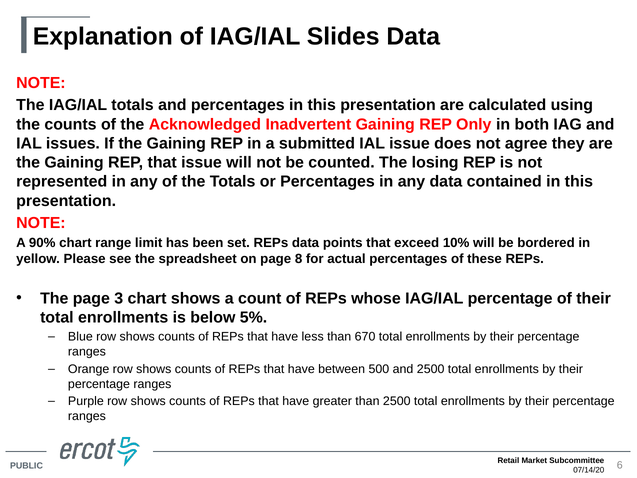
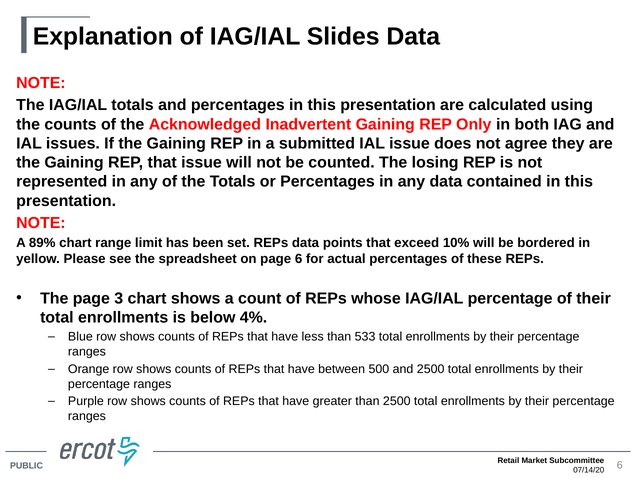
90%: 90% -> 89%
page 8: 8 -> 6
5%: 5% -> 4%
670: 670 -> 533
